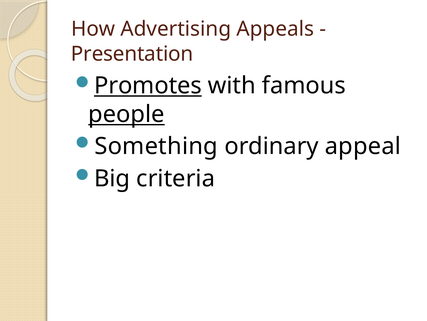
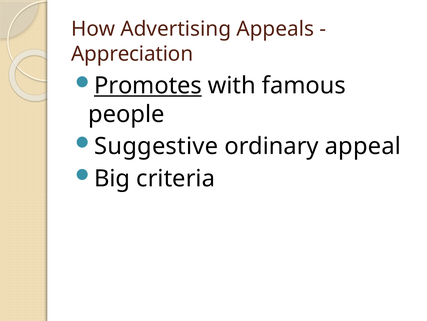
Presentation: Presentation -> Appreciation
people underline: present -> none
Something: Something -> Suggestive
